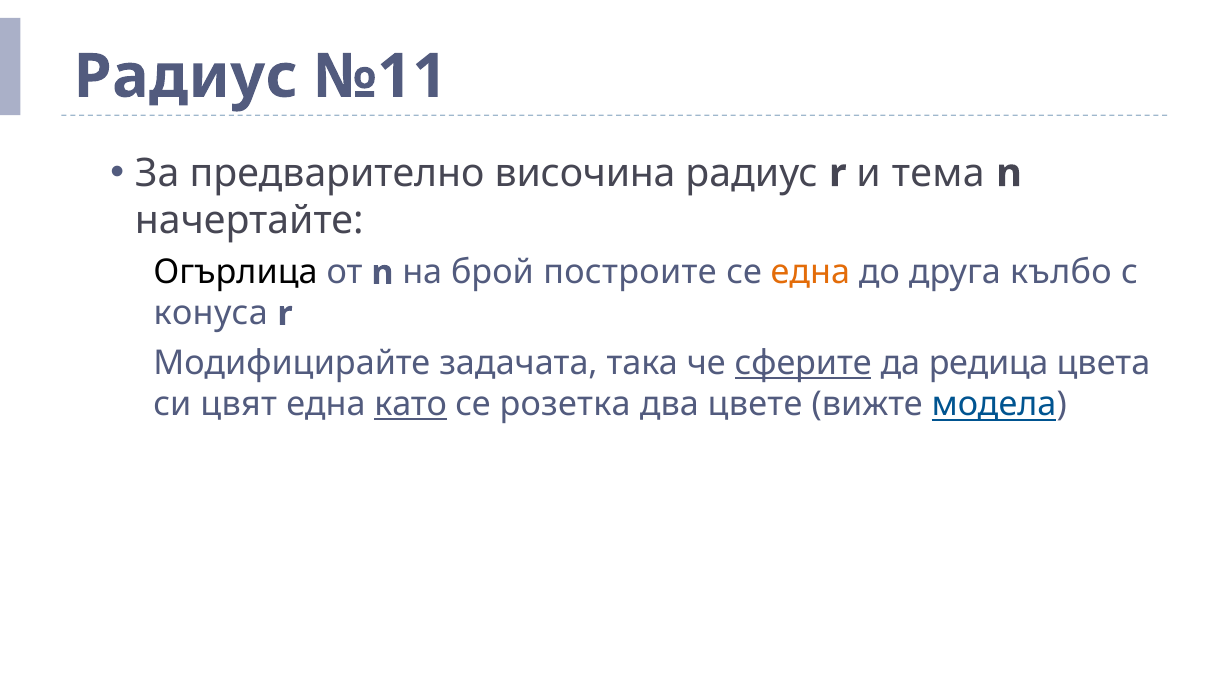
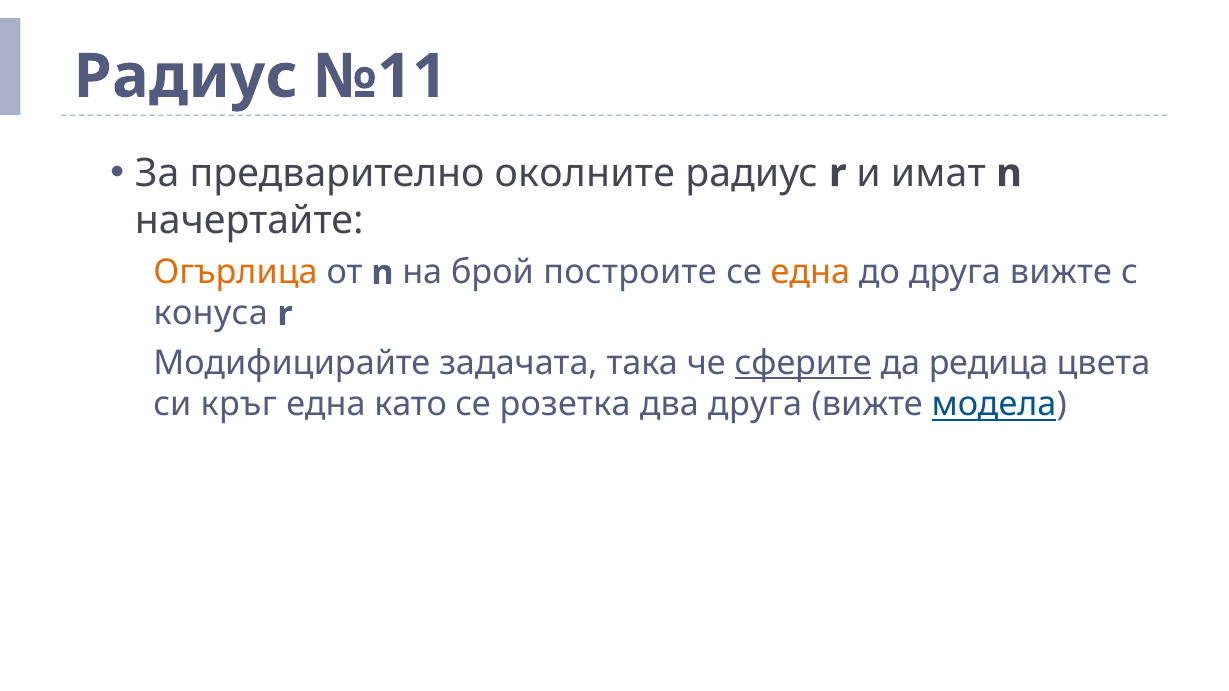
височина: височина -> околните
тема: тема -> имат
Огърлица colour: black -> orange
до друга кълбо: кълбо -> вижте
цвят: цвят -> кръг
като underline: present -> none
два цвете: цвете -> друга
